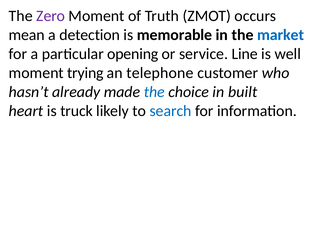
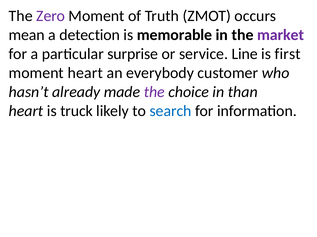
market colour: blue -> purple
opening: opening -> surprise
well: well -> first
moment trying: trying -> heart
telephone: telephone -> everybody
the at (154, 92) colour: blue -> purple
built: built -> than
